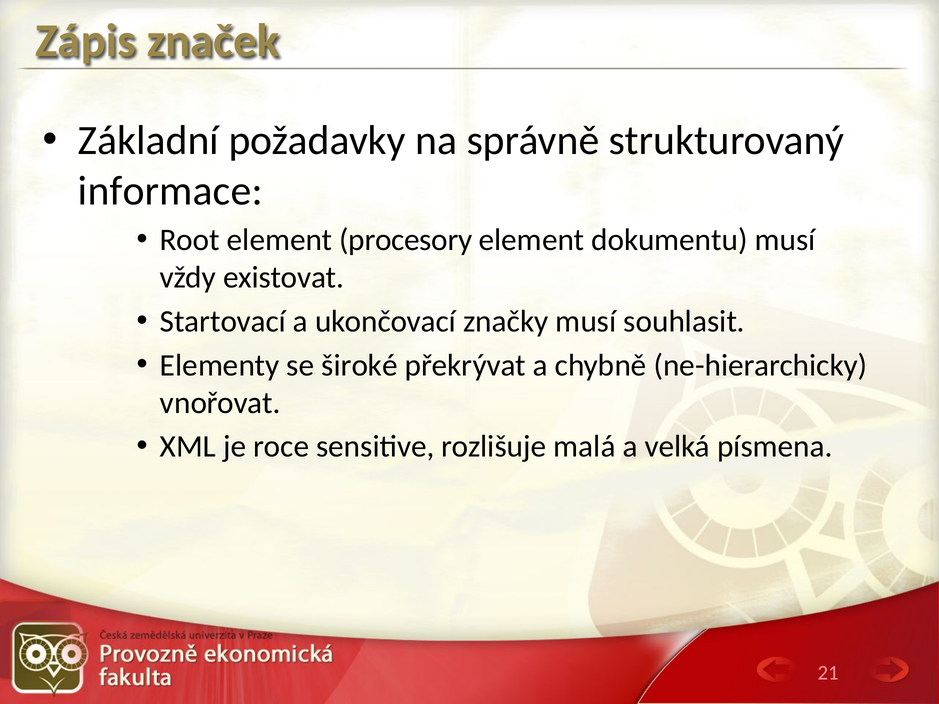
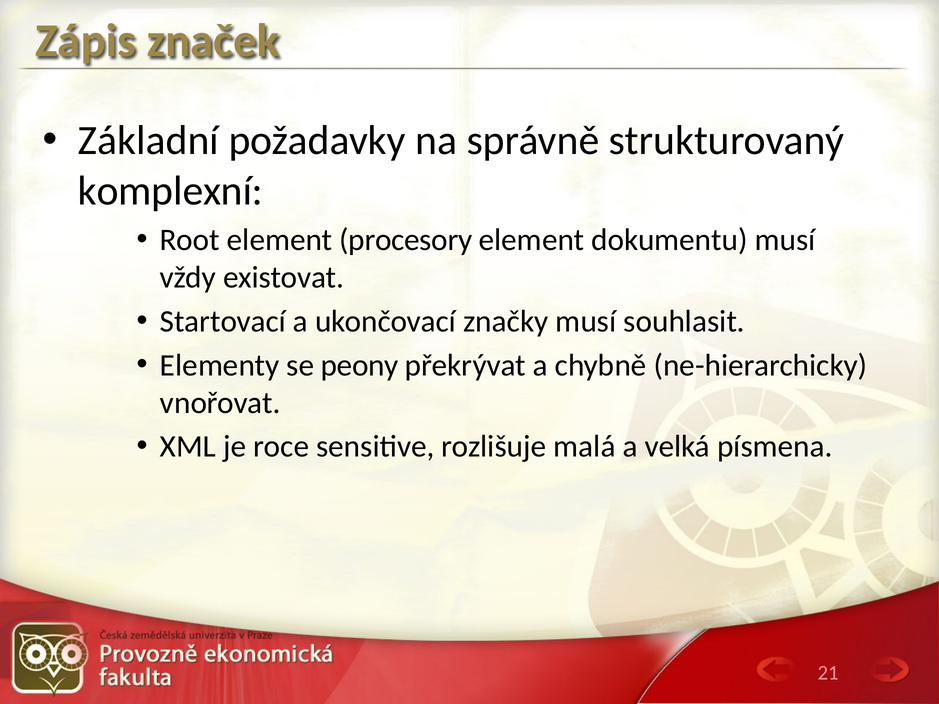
informace: informace -> komplexní
široké: široké -> peony
